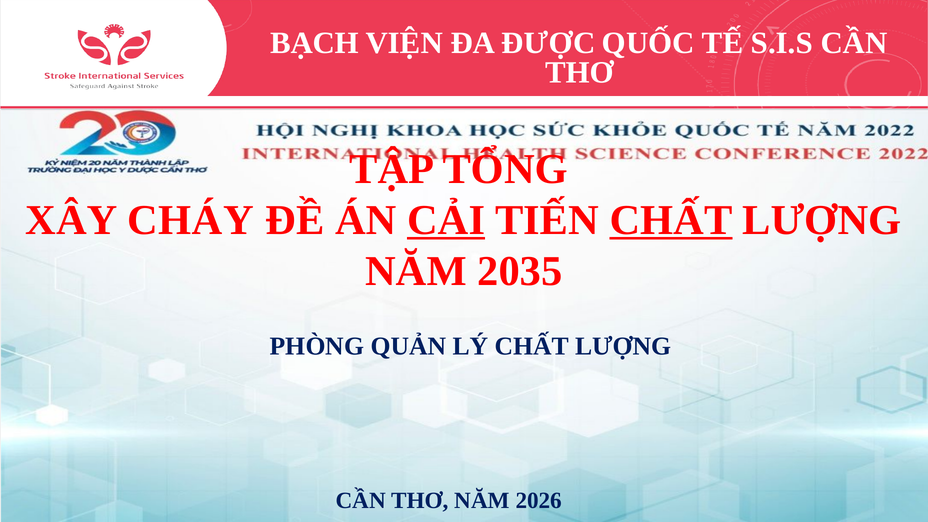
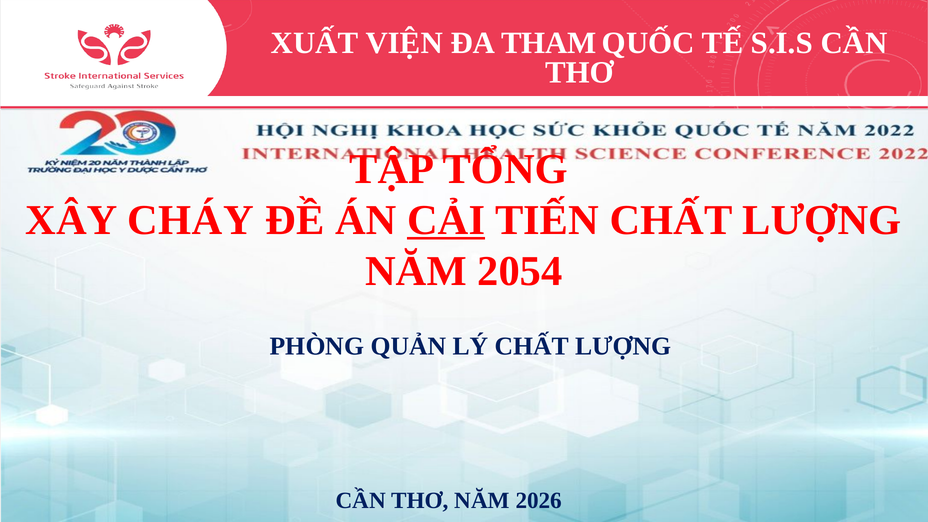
BẠCH: BẠCH -> XUẤT
ĐƯỢC: ĐƯỢC -> THAM
CHẤT at (671, 220) underline: present -> none
2035: 2035 -> 2054
